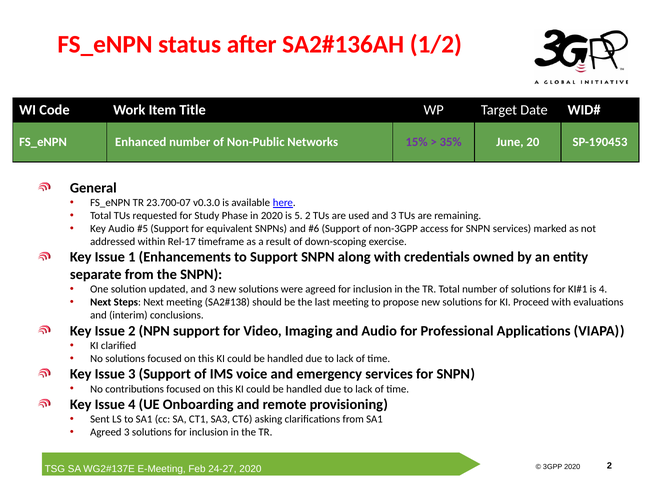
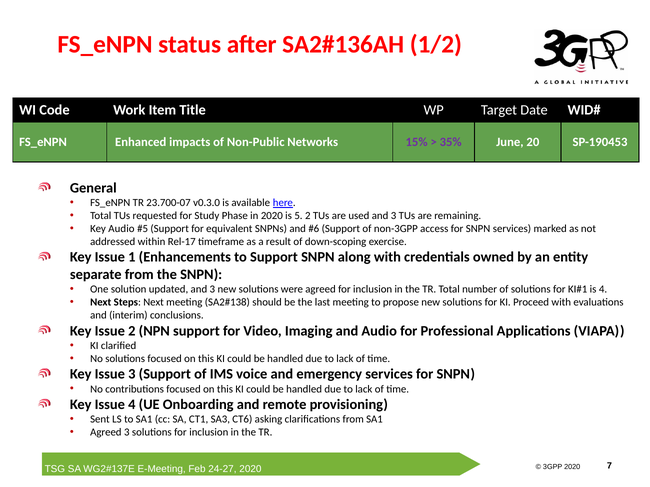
Enhanced number: number -> impacts
2020 2: 2 -> 7
